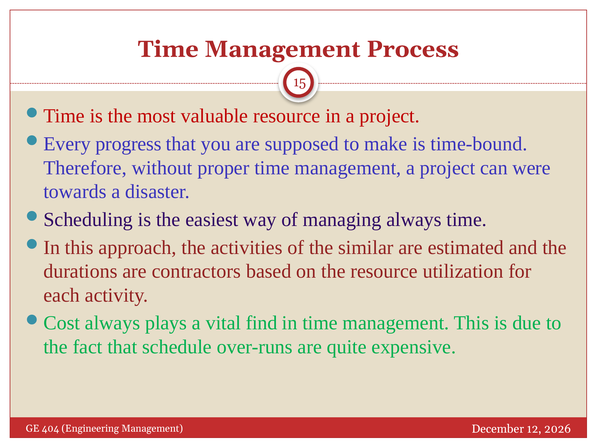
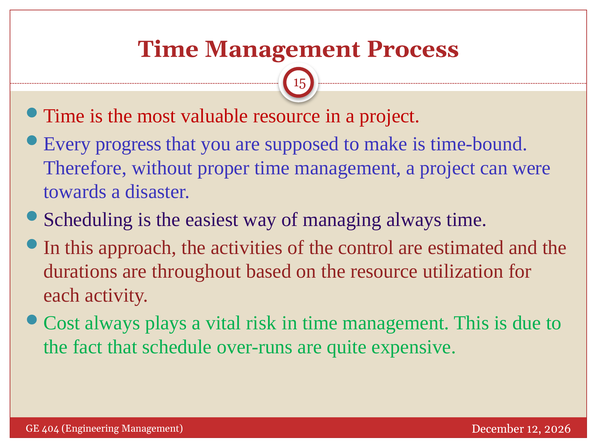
similar: similar -> control
contractors: contractors -> throughout
find: find -> risk
